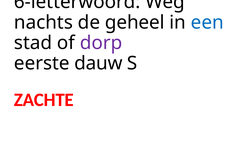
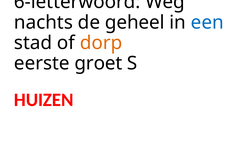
dorp colour: purple -> orange
dauw: dauw -> groet
ZACHTE: ZACHTE -> HUIZEN
